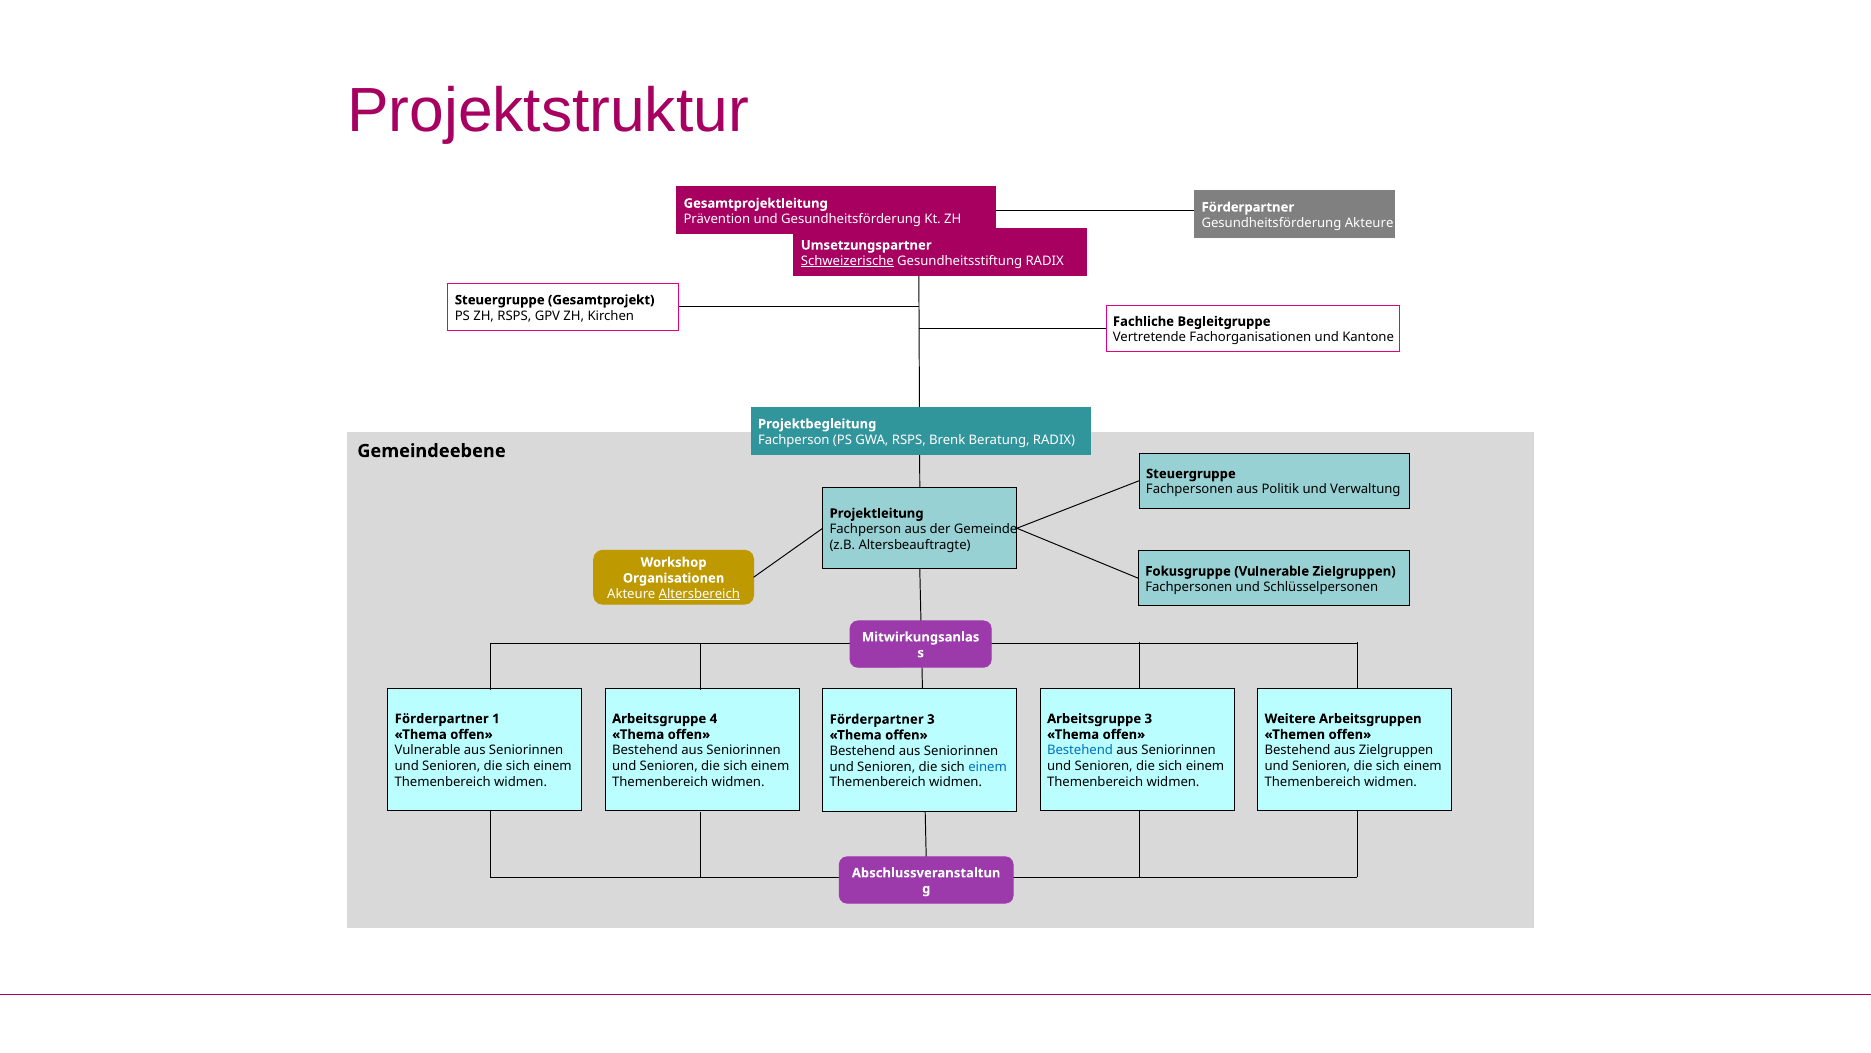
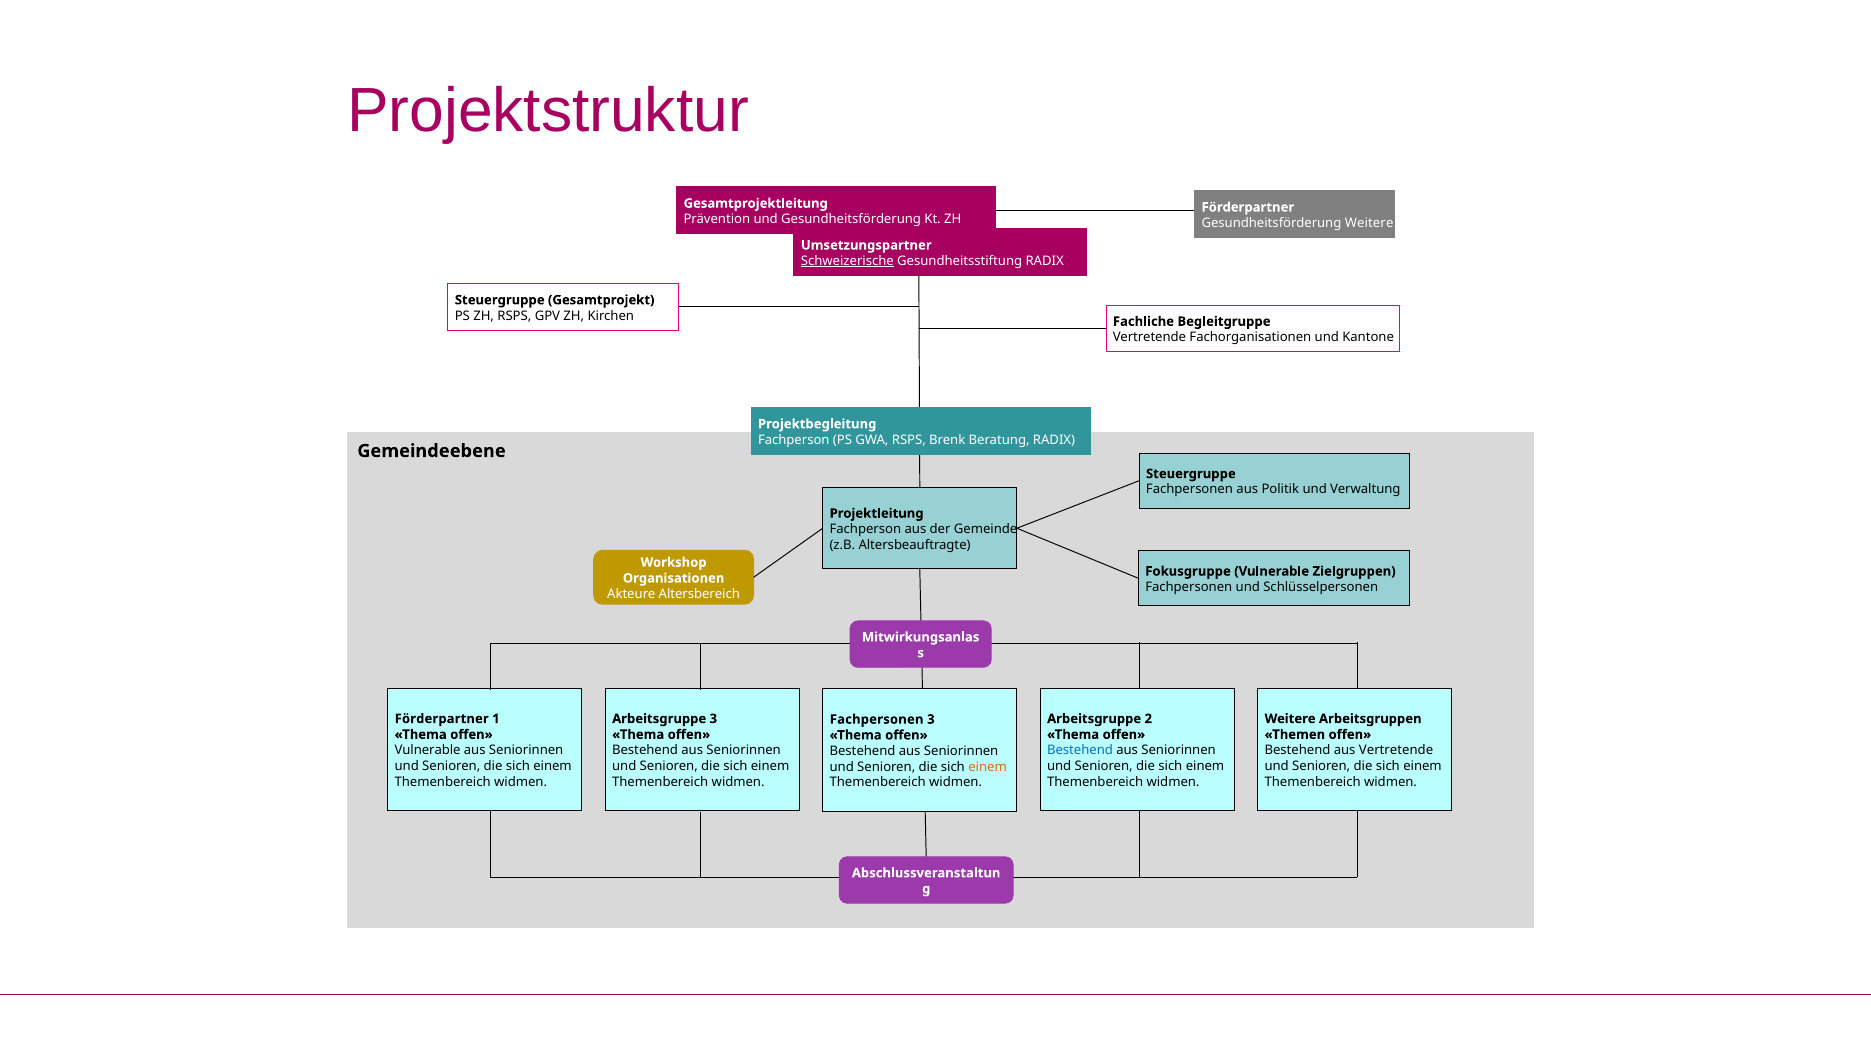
Gesundheitsförderung Akteure: Akteure -> Weitere
Altersbereich underline: present -> none
Arbeitsgruppe 4: 4 -> 3
Arbeitsgruppe 3: 3 -> 2
Förderpartner at (877, 719): Förderpartner -> Fachpersonen
aus Zielgruppen: Zielgruppen -> Vertretende
einem at (988, 766) colour: blue -> orange
